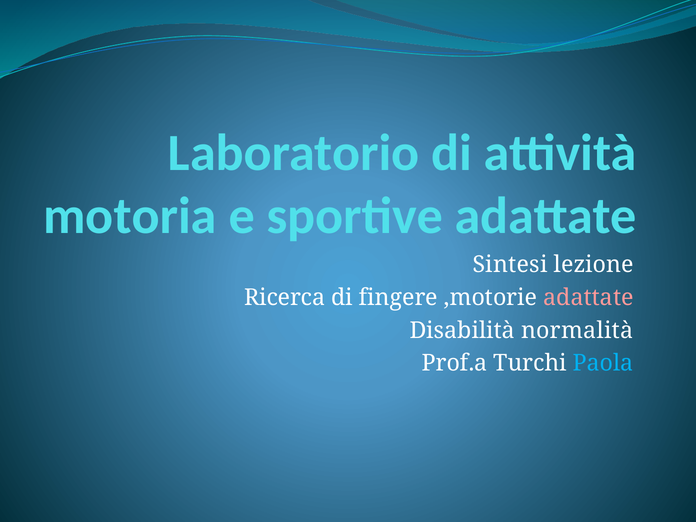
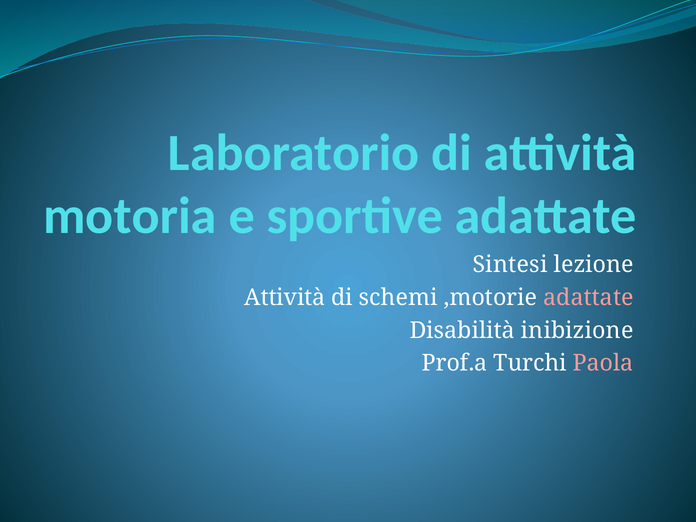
Ricerca at (285, 298): Ricerca -> Attività
fingere: fingere -> schemi
normalità: normalità -> inibizione
Paola colour: light blue -> pink
